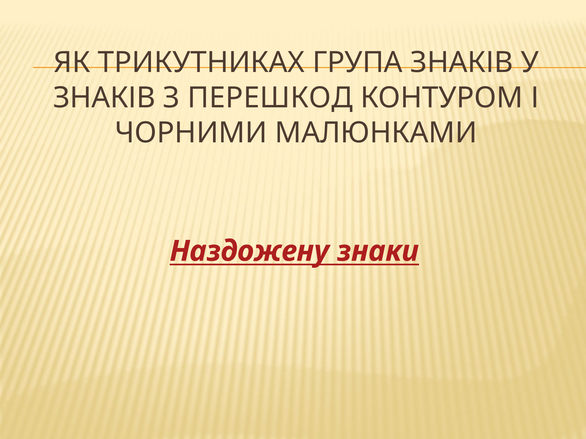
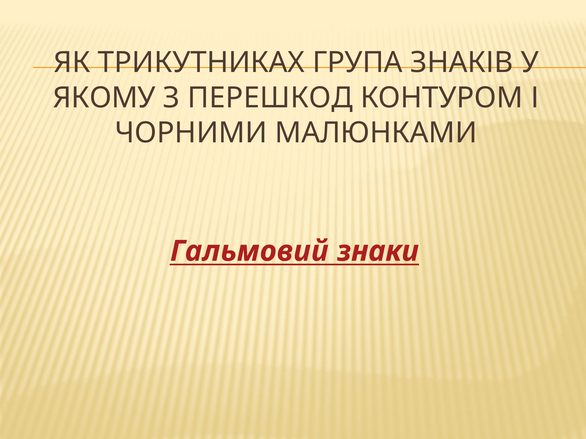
ЗНАКІВ at (104, 98): ЗНАКІВ -> ЯКОМУ
Наздожену: Наздожену -> Гальмовий
